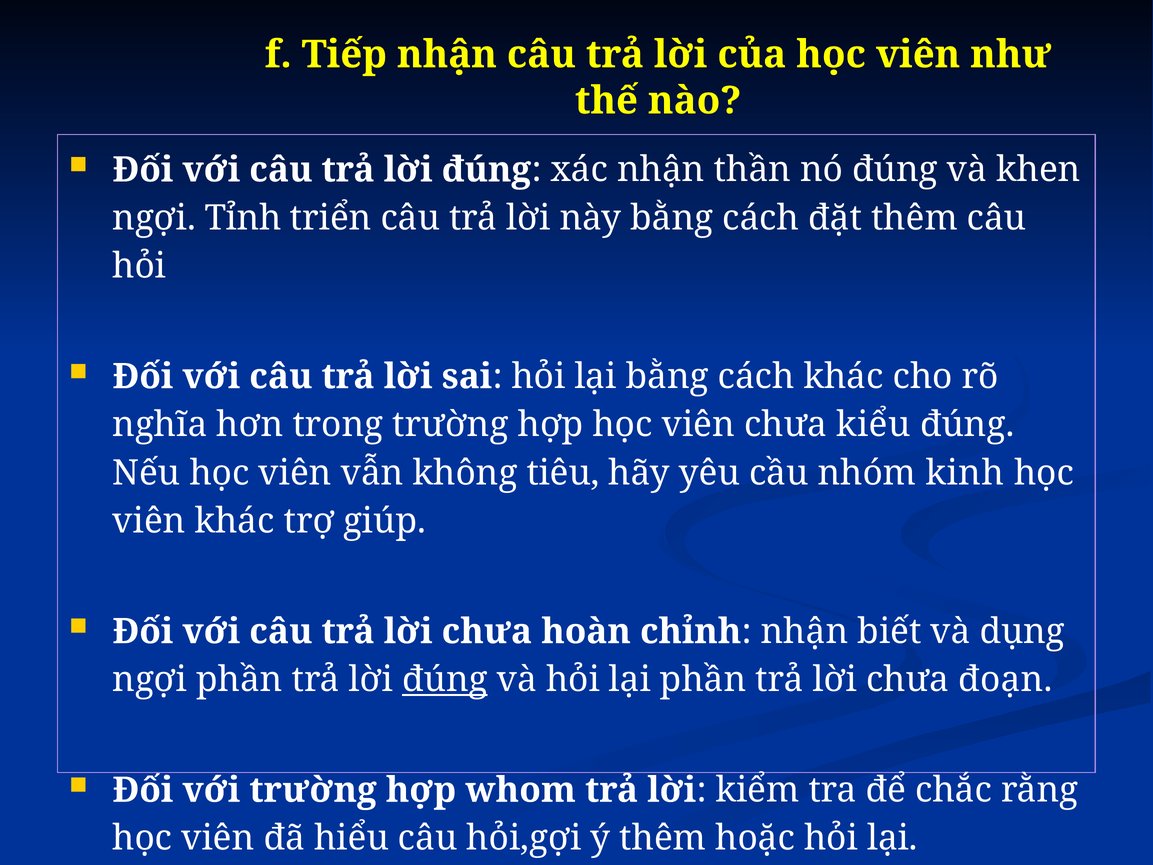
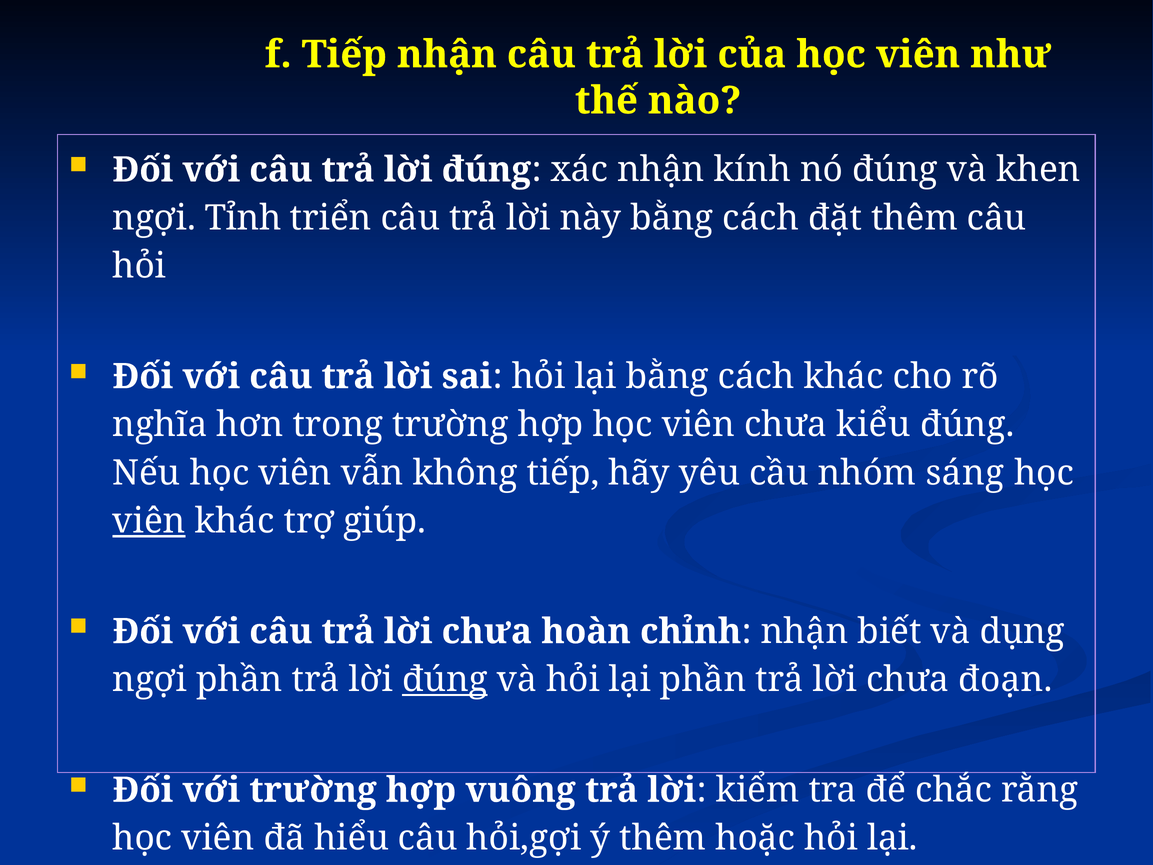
thần: thần -> kính
không tiêu: tiêu -> tiếp
kinh: kinh -> sáng
viên at (149, 521) underline: none -> present
whom: whom -> vuông
